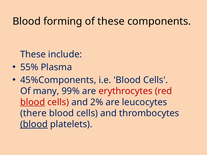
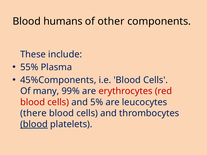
forming: forming -> humans
of these: these -> other
blood at (33, 102) underline: present -> none
2%: 2% -> 5%
